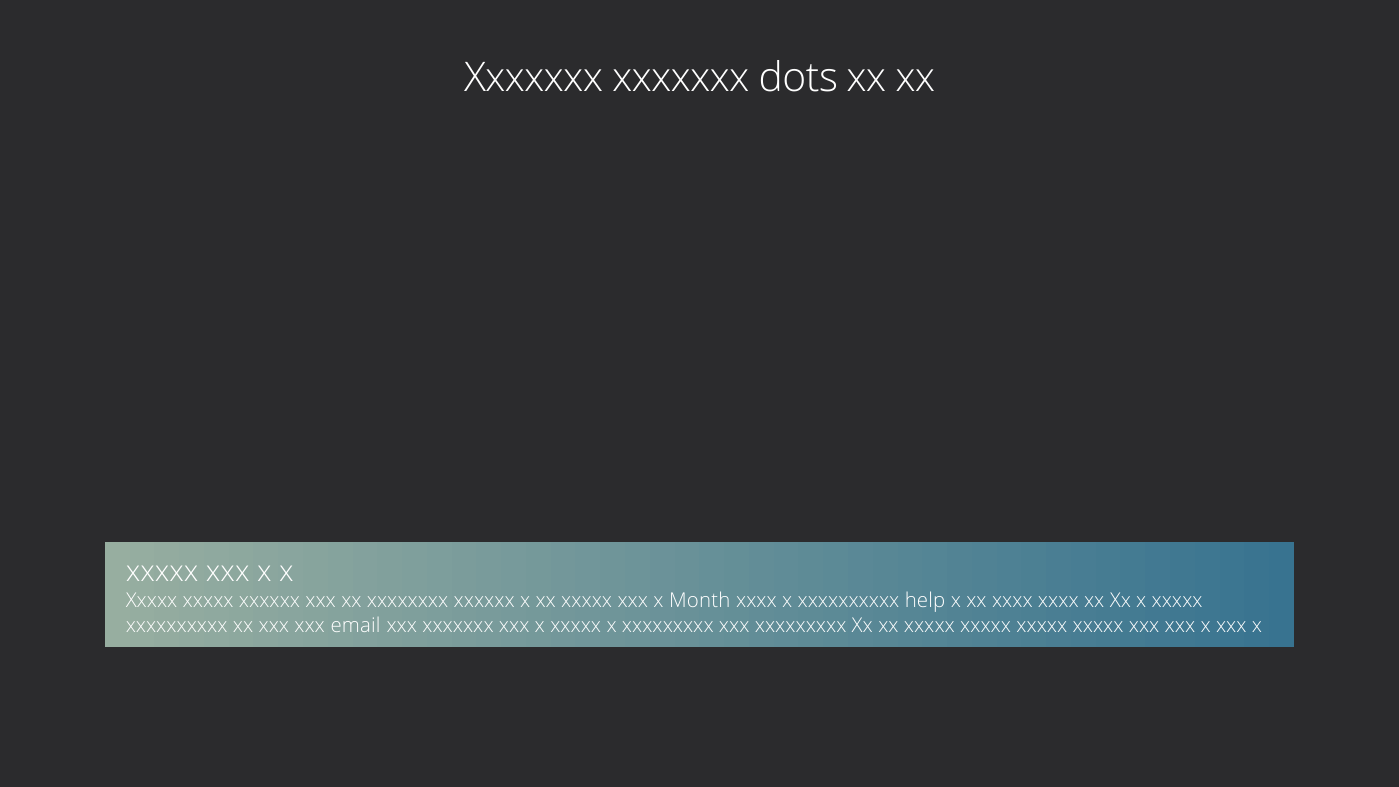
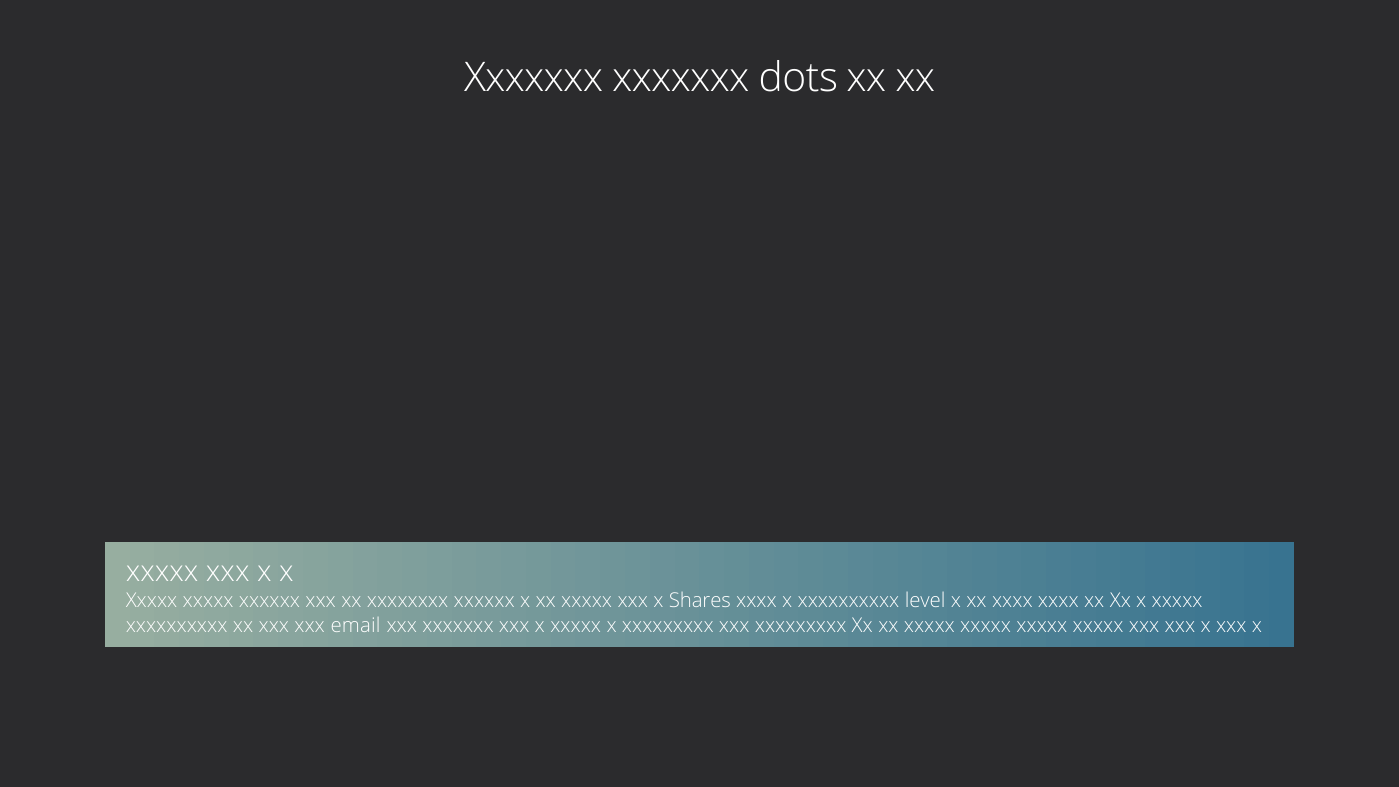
Month: Month -> Shares
help: help -> level
